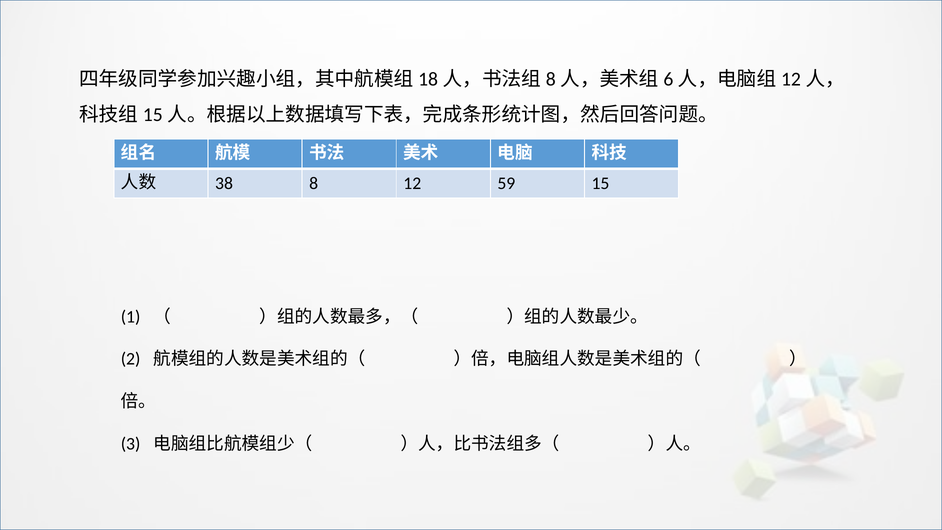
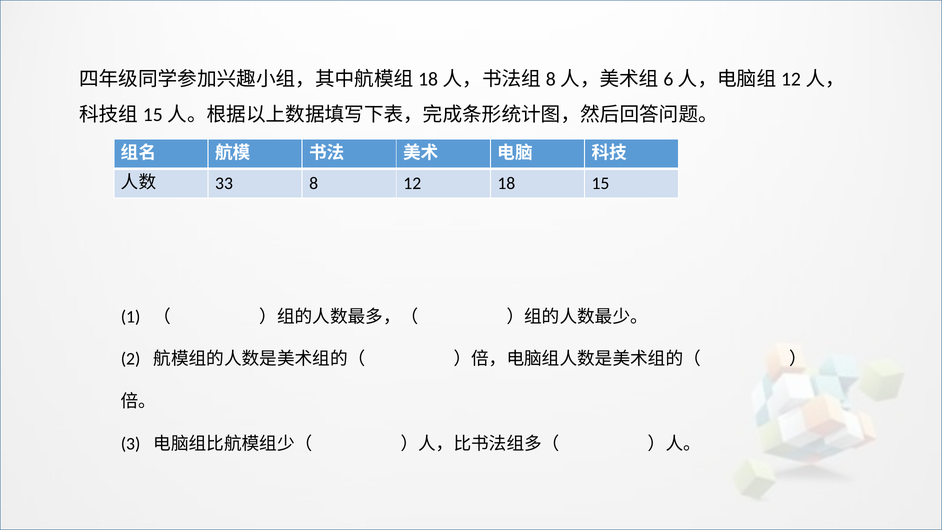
38: 38 -> 33
59: 59 -> 18
